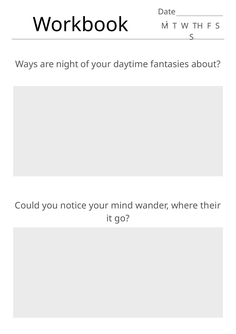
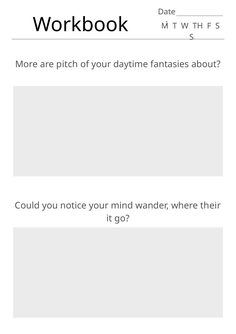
Ways: Ways -> More
night: night -> pitch
